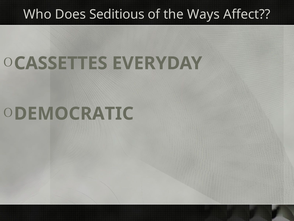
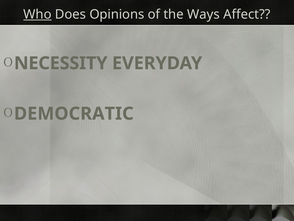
Who underline: none -> present
Seditious: Seditious -> Opinions
CASSETTES: CASSETTES -> NECESSITY
